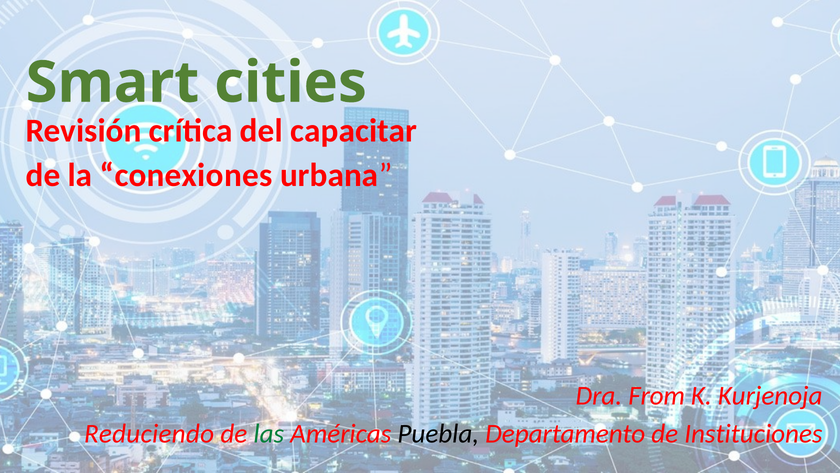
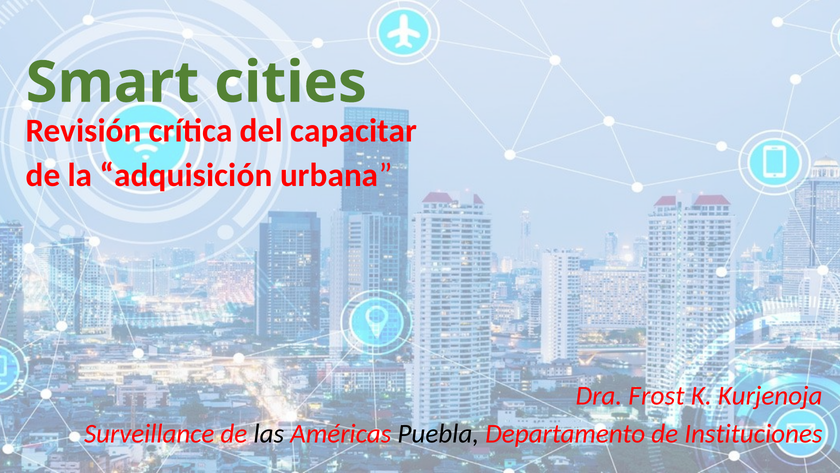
conexiones: conexiones -> adquisición
From: From -> Frost
Reduciendo: Reduciendo -> Surveillance
las colour: green -> black
